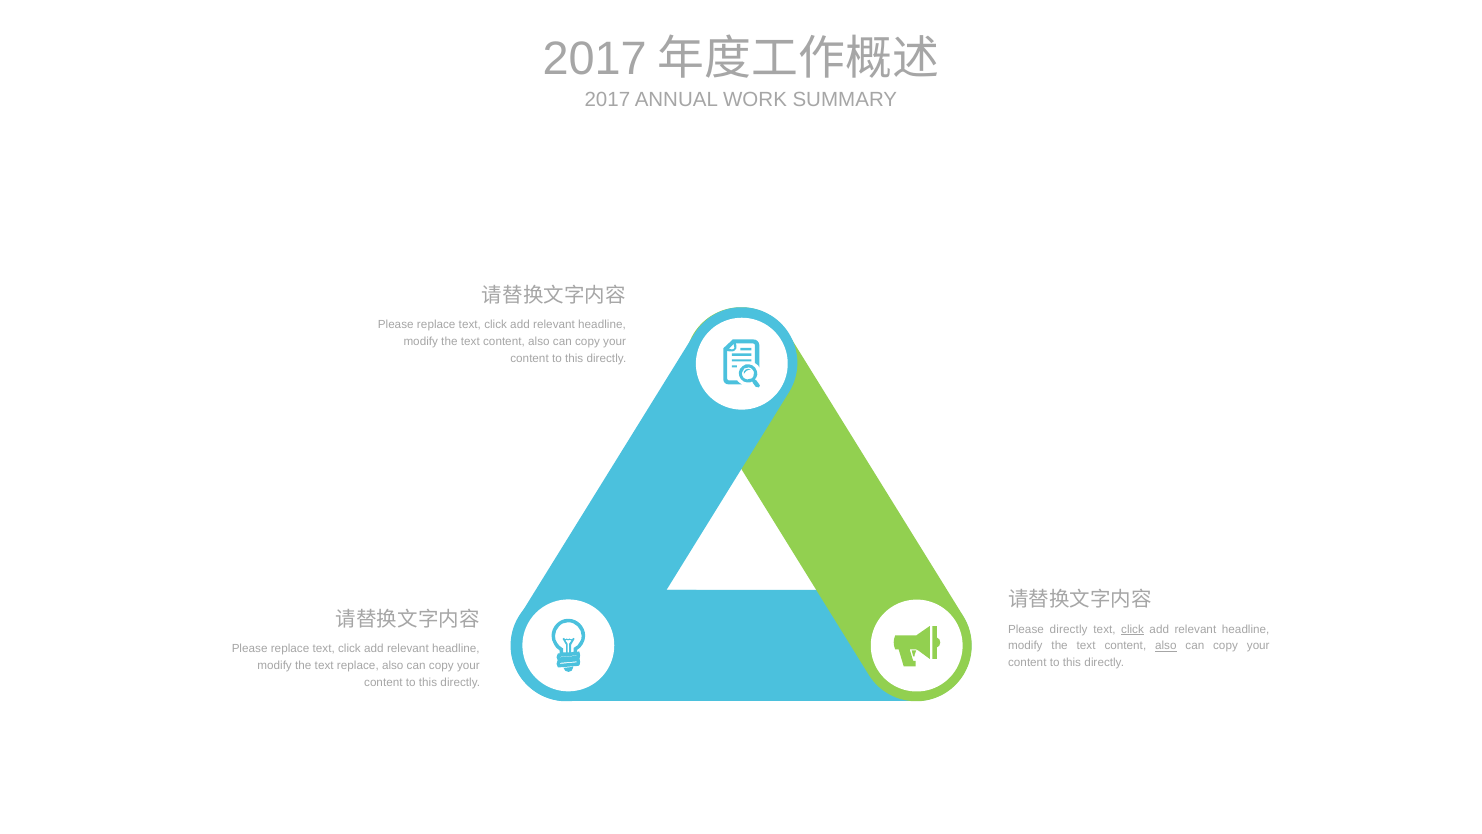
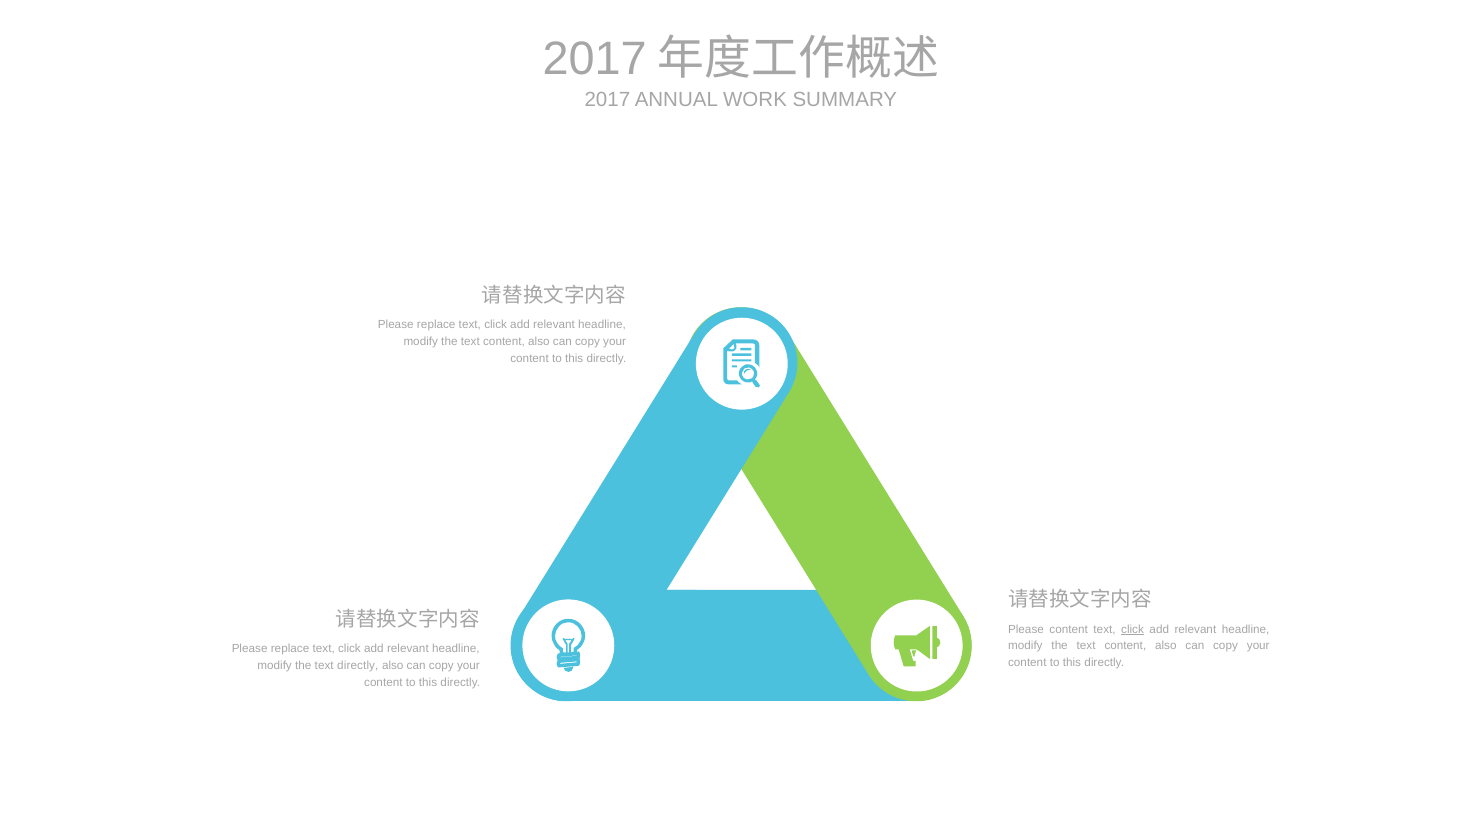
Please directly: directly -> content
also at (1166, 646) underline: present -> none
text replace: replace -> directly
